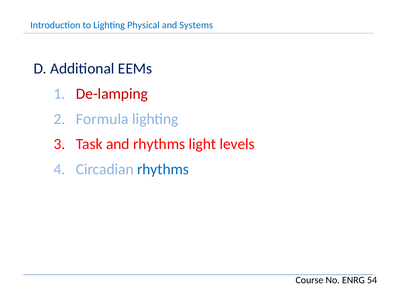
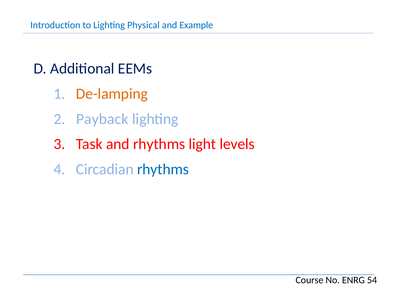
Systems: Systems -> Example
De-lamping colour: red -> orange
Formula: Formula -> Payback
